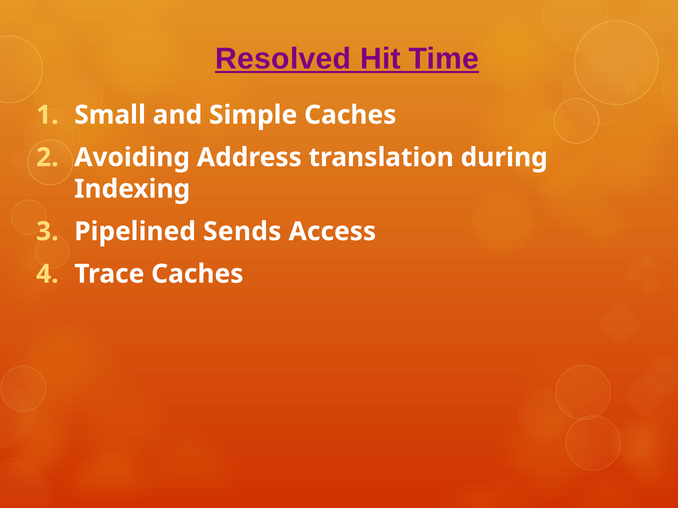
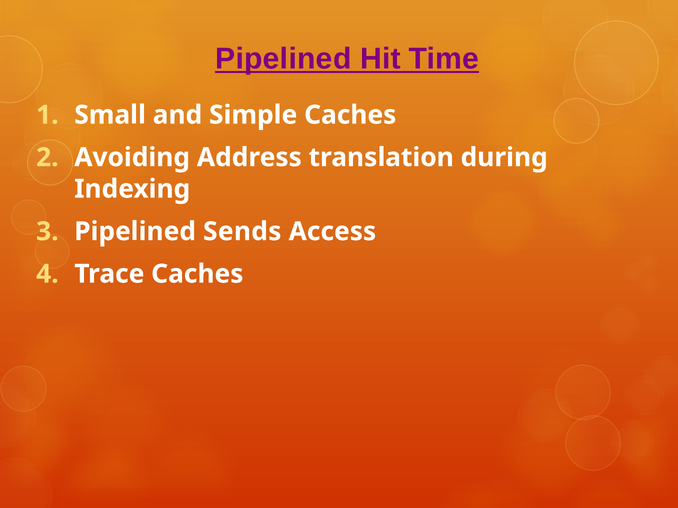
Resolved at (283, 59): Resolved -> Pipelined
